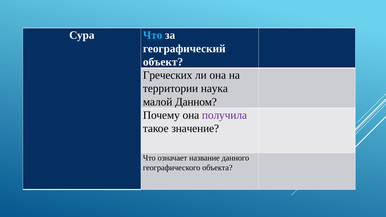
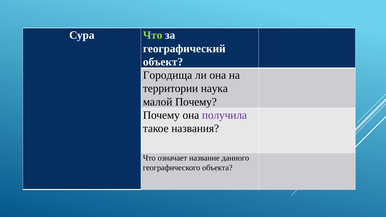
Что at (153, 35) colour: light blue -> light green
Греческих: Греческих -> Городища
малой Данном: Данном -> Почему
значение: значение -> названия
